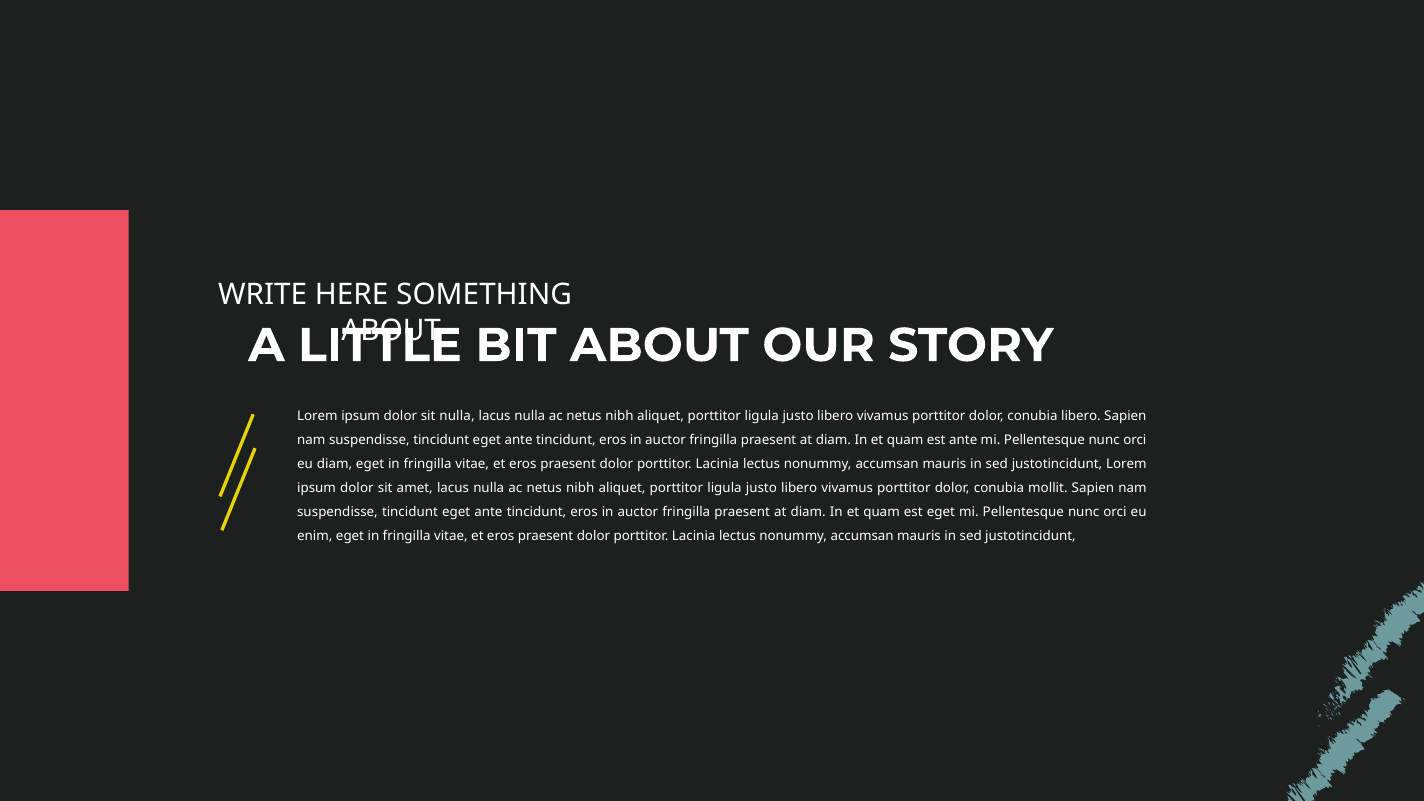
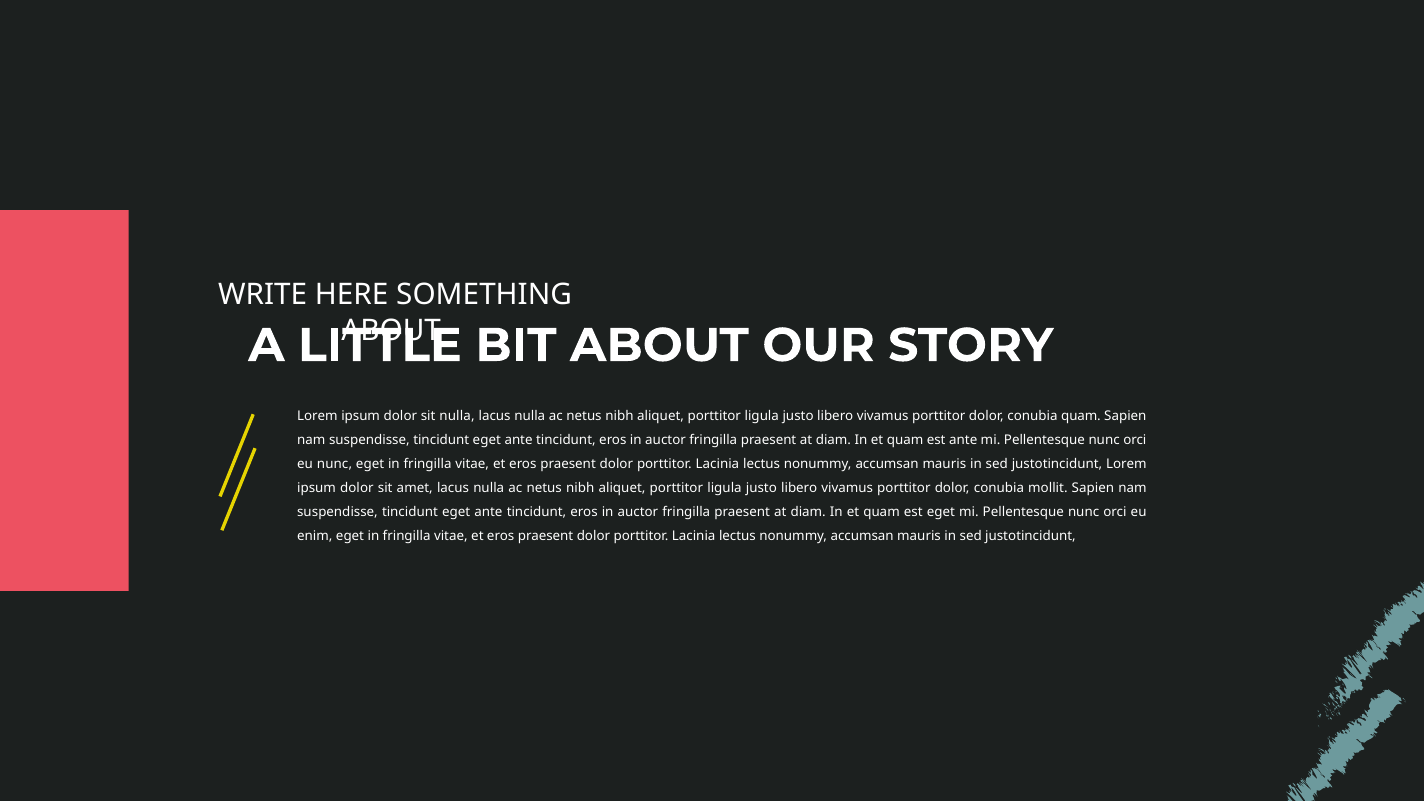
conubia libero: libero -> quam
eu diam: diam -> nunc
